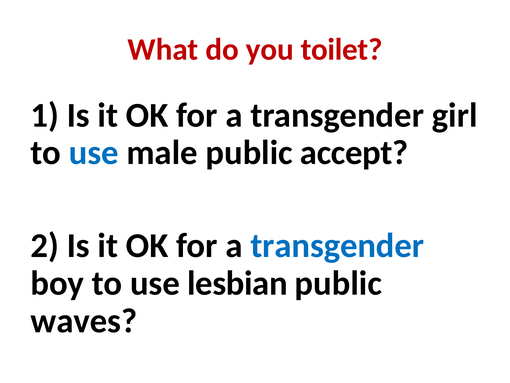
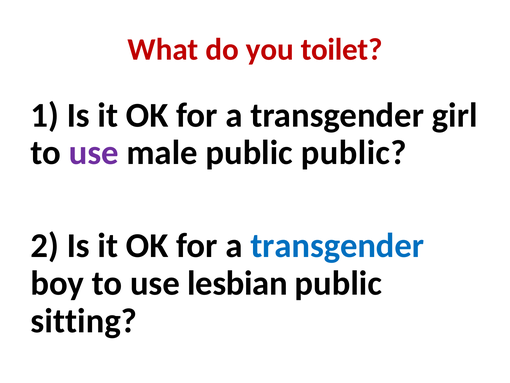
use at (94, 153) colour: blue -> purple
public accept: accept -> public
waves: waves -> sitting
